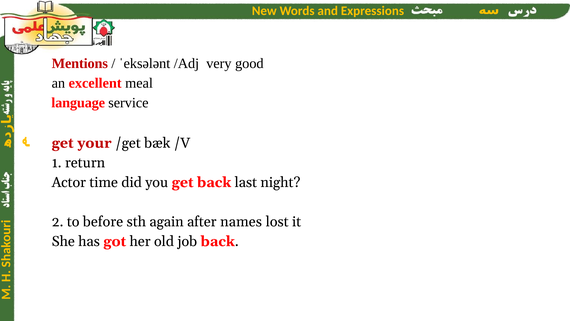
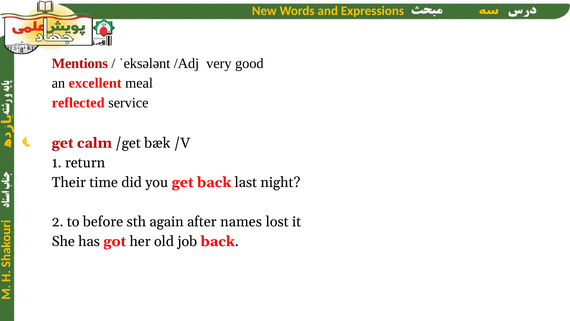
language: language -> reflected
your: your -> calm
Actor: Actor -> Their
